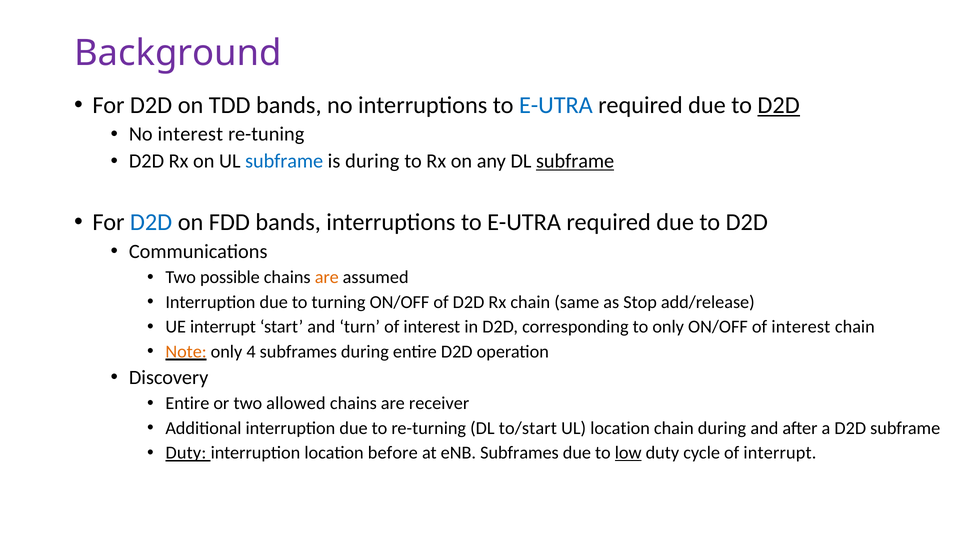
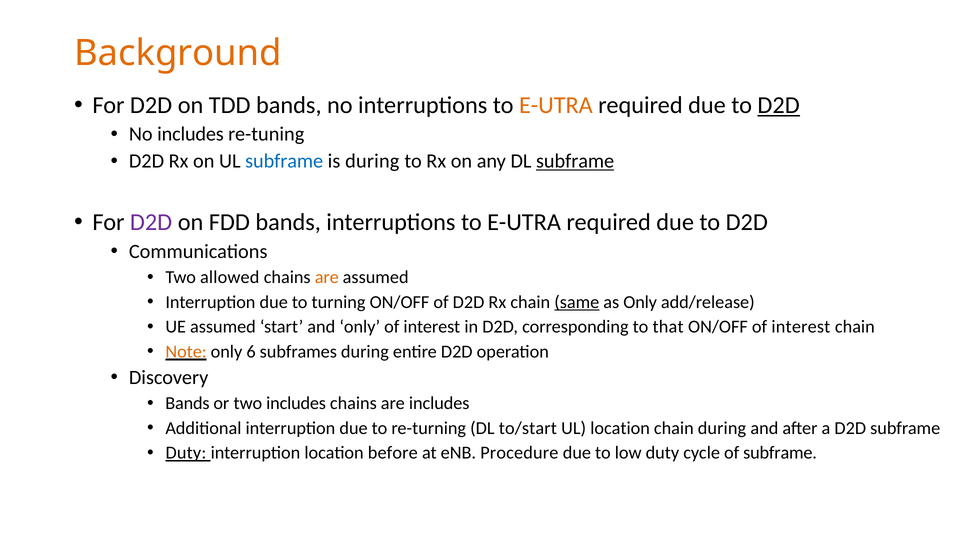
Background colour: purple -> orange
E-UTRA at (556, 105) colour: blue -> orange
No interest: interest -> includes
D2D at (151, 222) colour: blue -> purple
possible: possible -> allowed
same underline: none -> present
as Stop: Stop -> Only
UE interrupt: interrupt -> assumed
and turn: turn -> only
to only: only -> that
4: 4 -> 6
Entire at (187, 403): Entire -> Bands
two allowed: allowed -> includes
are receiver: receiver -> includes
eNB Subframes: Subframes -> Procedure
low underline: present -> none
of interrupt: interrupt -> subframe
